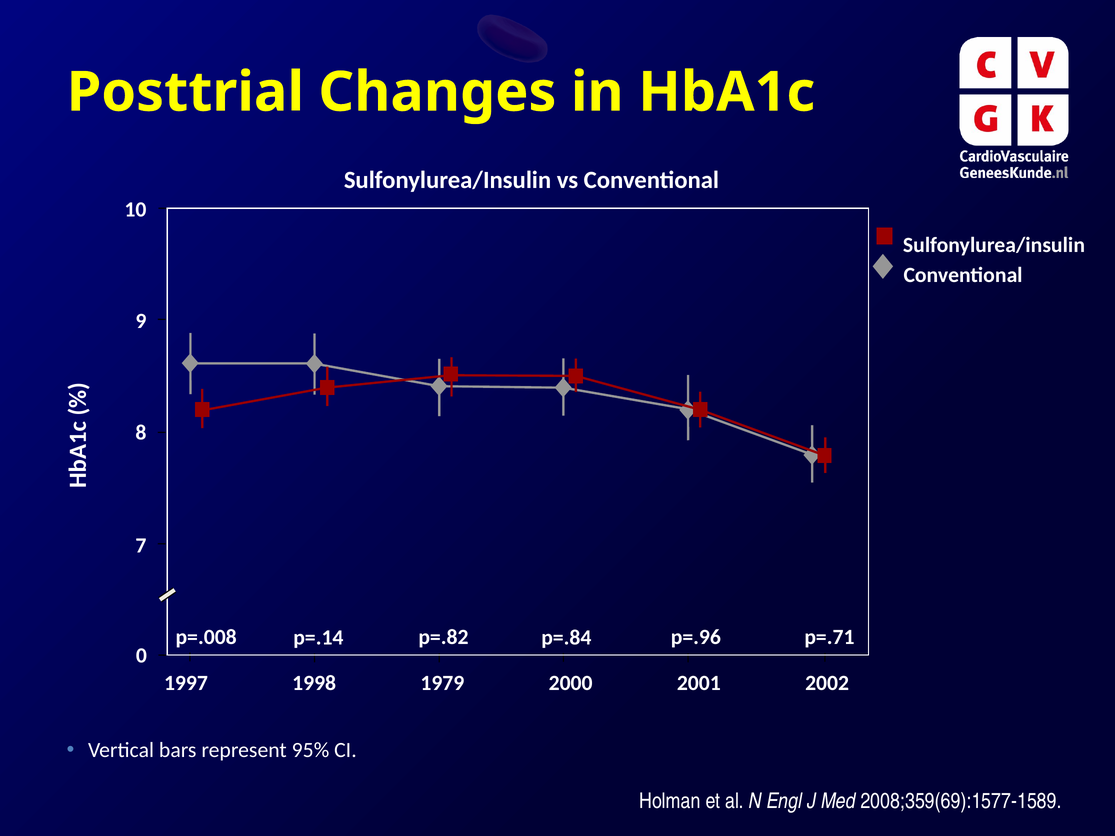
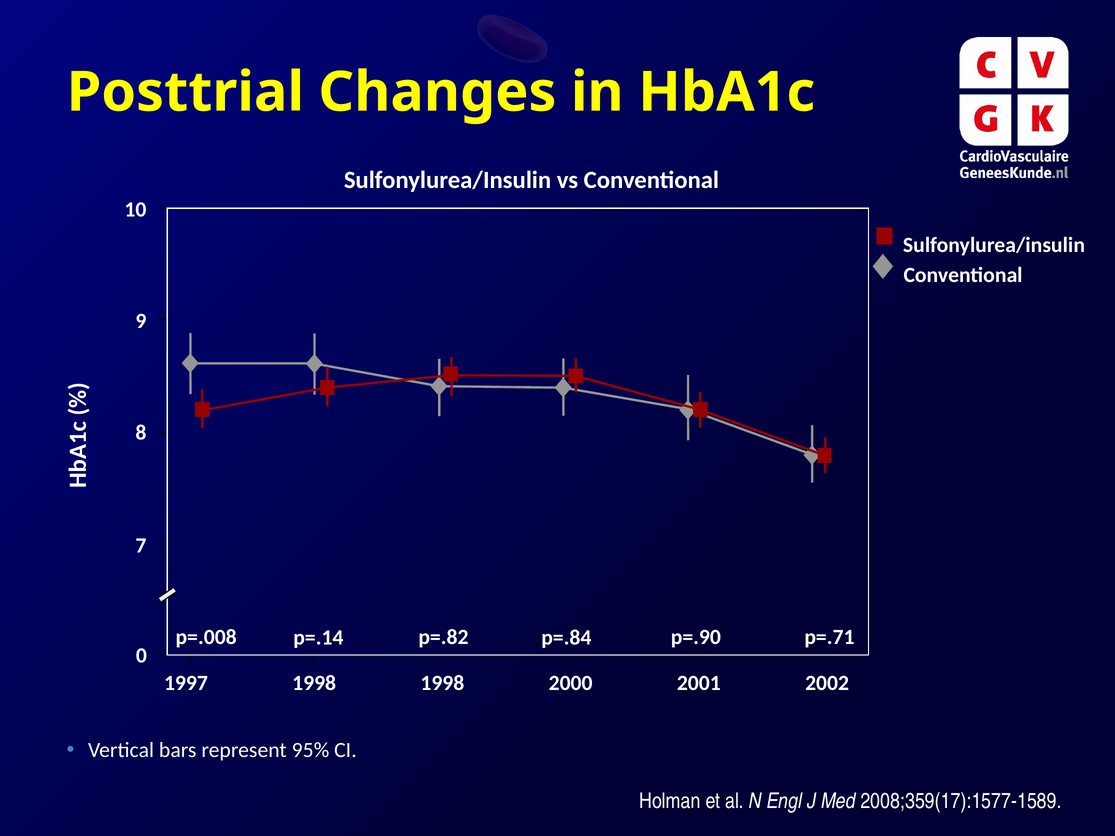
p=.96: p=.96 -> p=.90
1998 1979: 1979 -> 1998
2008;359(69):1577-1589: 2008;359(69):1577-1589 -> 2008;359(17):1577-1589
